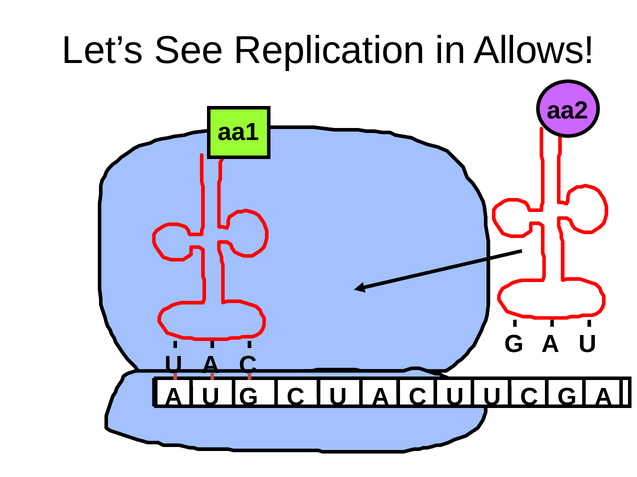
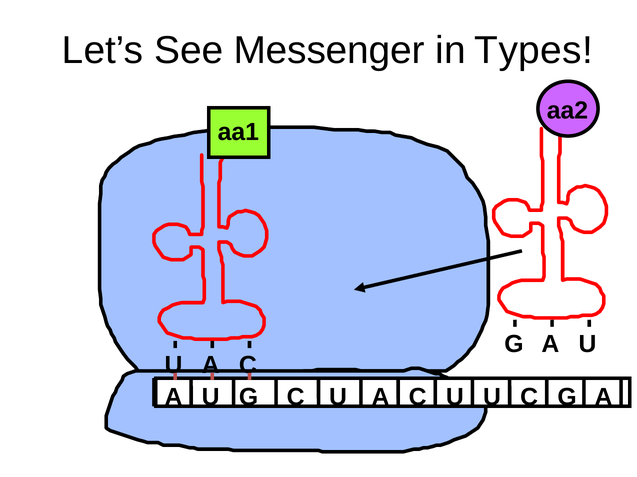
Replication: Replication -> Messenger
Allows: Allows -> Types
